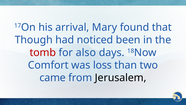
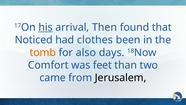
his underline: none -> present
Mary: Mary -> Then
Though: Though -> Noticed
noticed: noticed -> clothes
tomb colour: red -> orange
loss: loss -> feet
